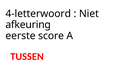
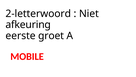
4-letterwoord: 4-letterwoord -> 2-letterwoord
score: score -> groet
TUSSEN: TUSSEN -> MOBILE
